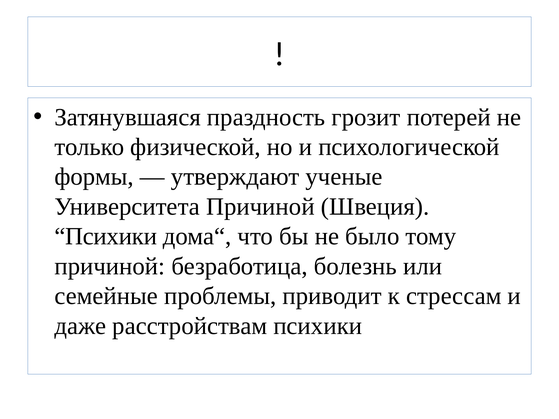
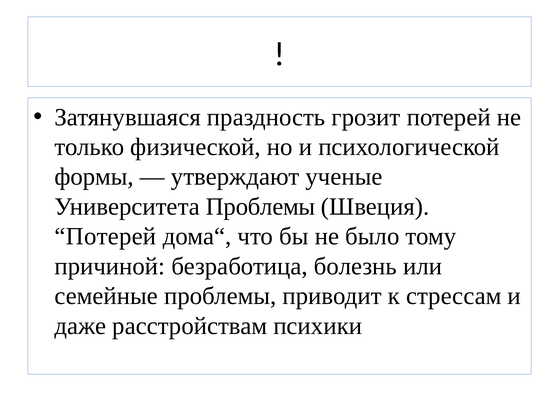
Университета Причиной: Причиной -> Проблемы
Психики at (106, 237): Психики -> Потерей
